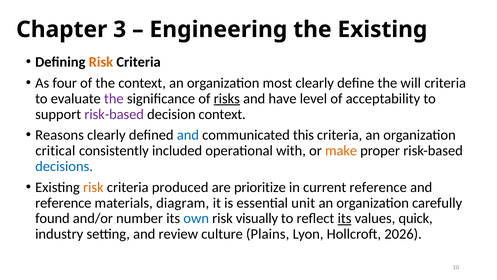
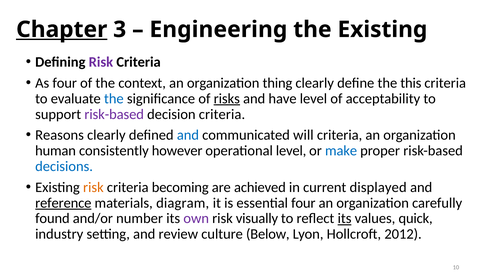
Chapter underline: none -> present
Risk at (101, 62) colour: orange -> purple
most: most -> thing
will: will -> this
the at (114, 98) colour: purple -> blue
decision context: context -> criteria
this: this -> will
critical: critical -> human
included: included -> however
operational with: with -> level
make colour: orange -> blue
produced: produced -> becoming
prioritize: prioritize -> achieved
current reference: reference -> displayed
reference at (63, 203) underline: none -> present
essential unit: unit -> four
own colour: blue -> purple
Plains: Plains -> Below
2026: 2026 -> 2012
